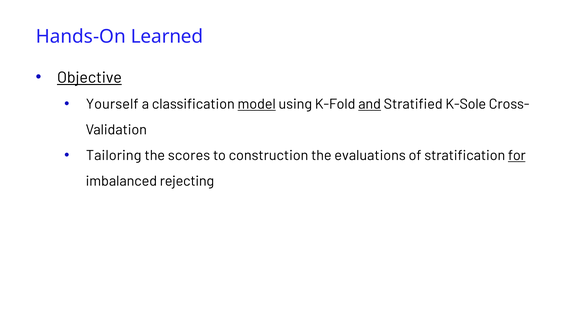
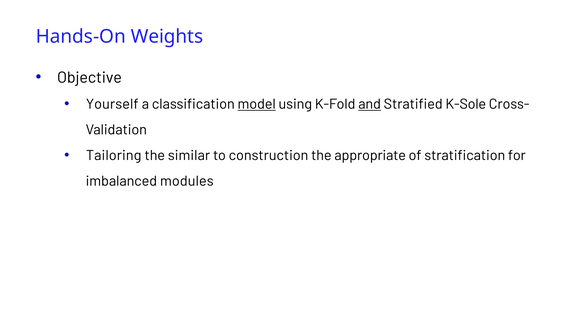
Learned: Learned -> Weights
Objective underline: present -> none
scores: scores -> similar
evaluations: evaluations -> appropriate
for underline: present -> none
rejecting: rejecting -> modules
